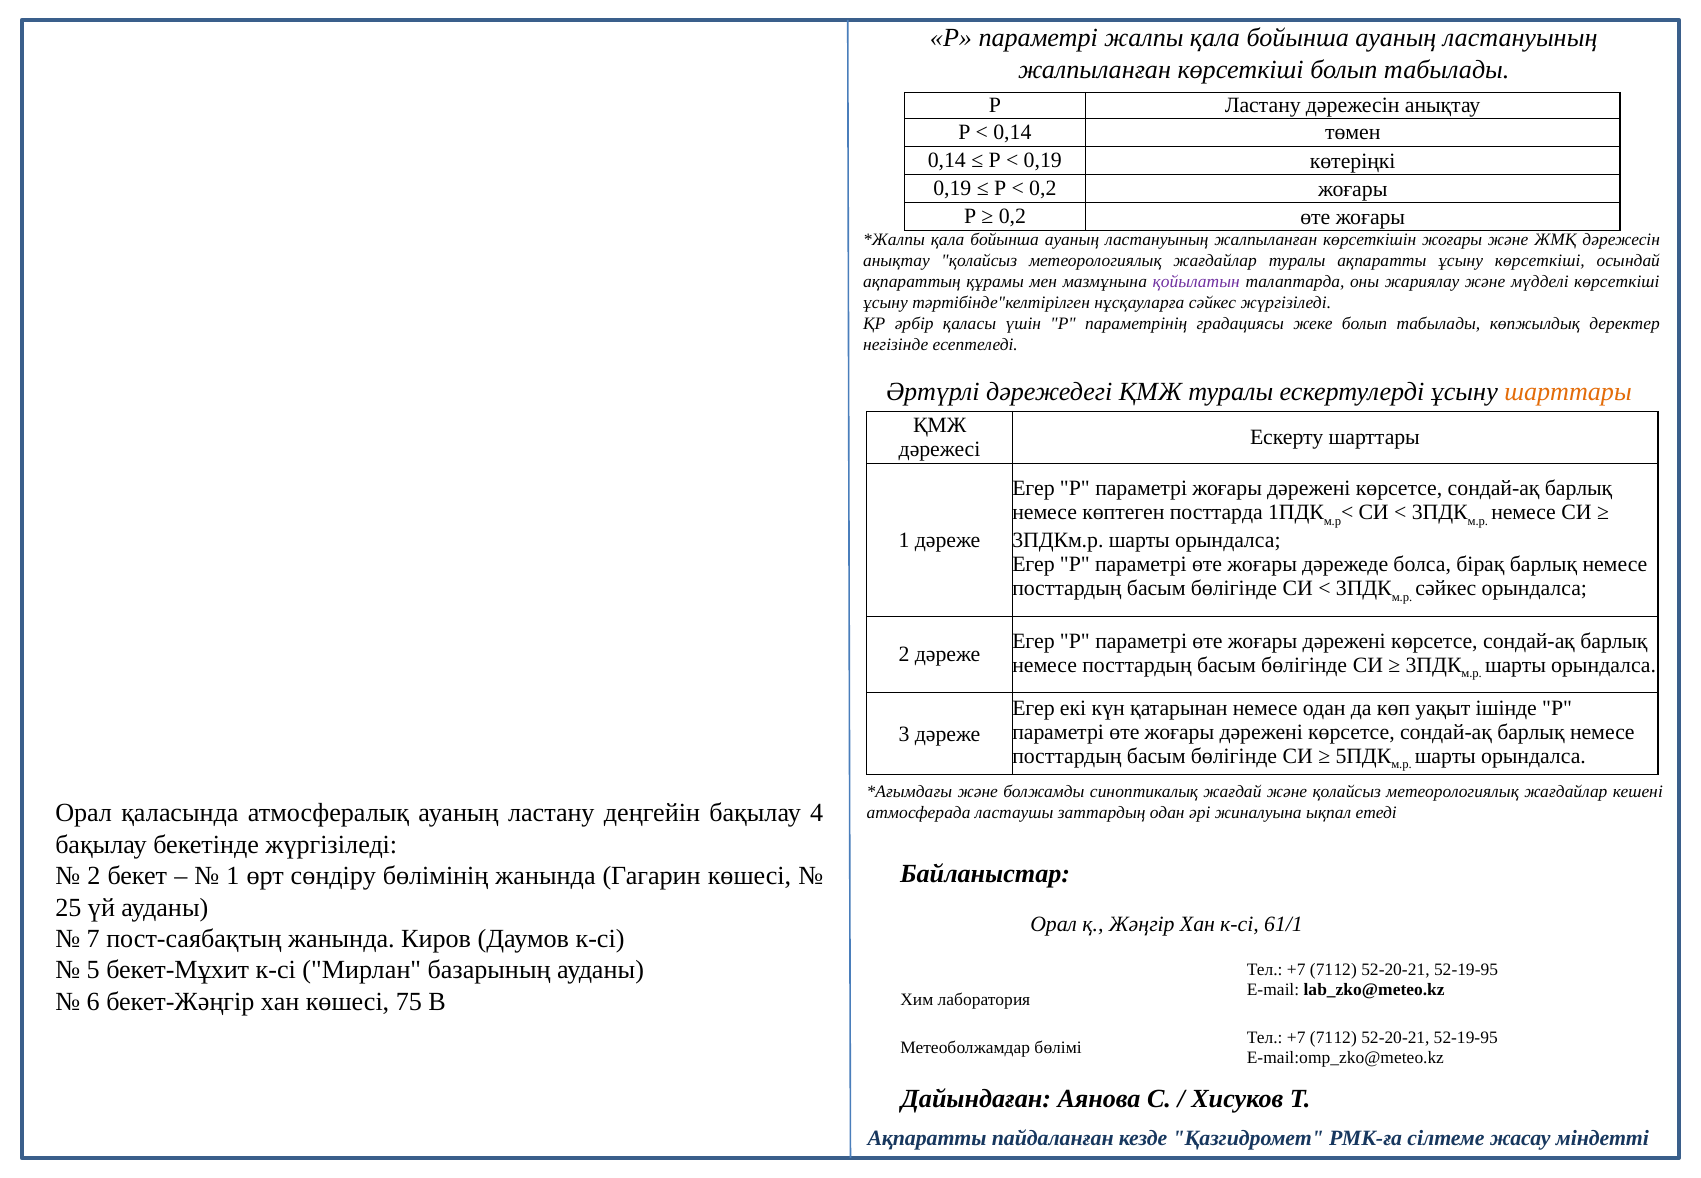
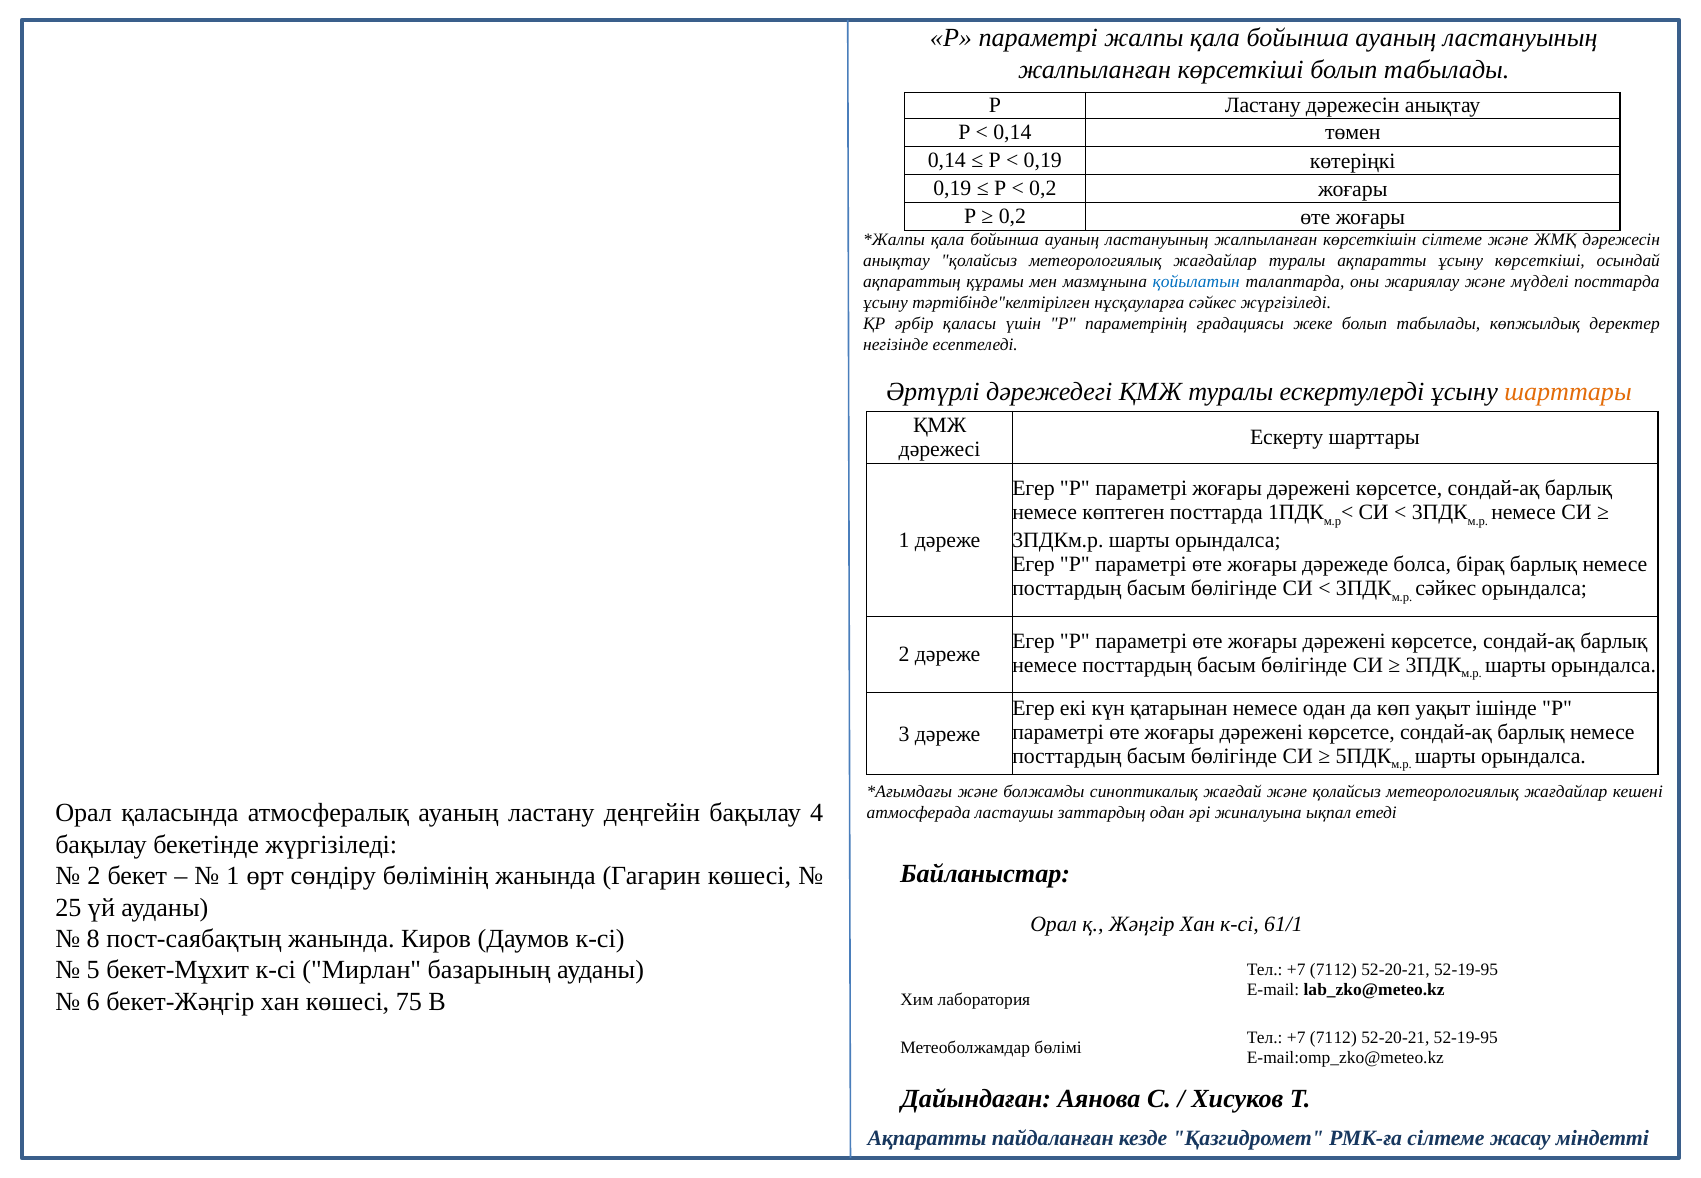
көрсеткішін жоғары: жоғары -> сілтеме
қойылатын colour: purple -> blue
мүдделі көрсеткіші: көрсеткіші -> посттарда
7: 7 -> 8
